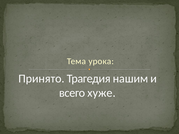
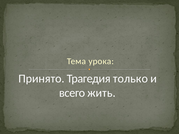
нашим: нашим -> только
хуже: хуже -> жить
